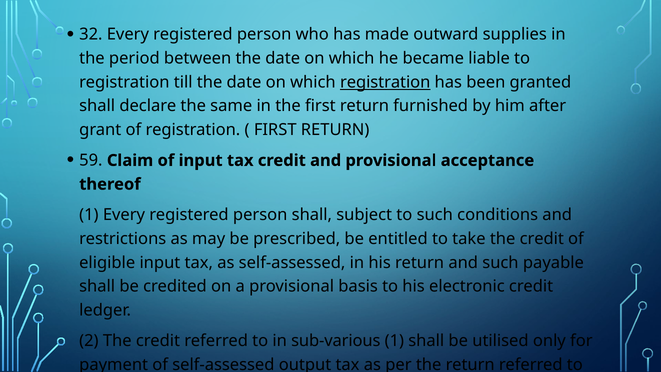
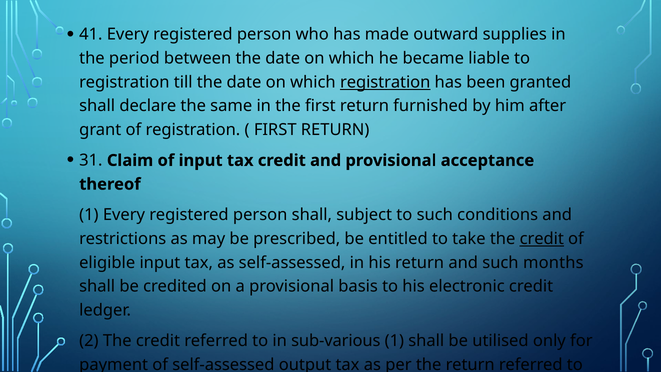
32: 32 -> 41
59: 59 -> 31
credit at (542, 239) underline: none -> present
payable: payable -> months
